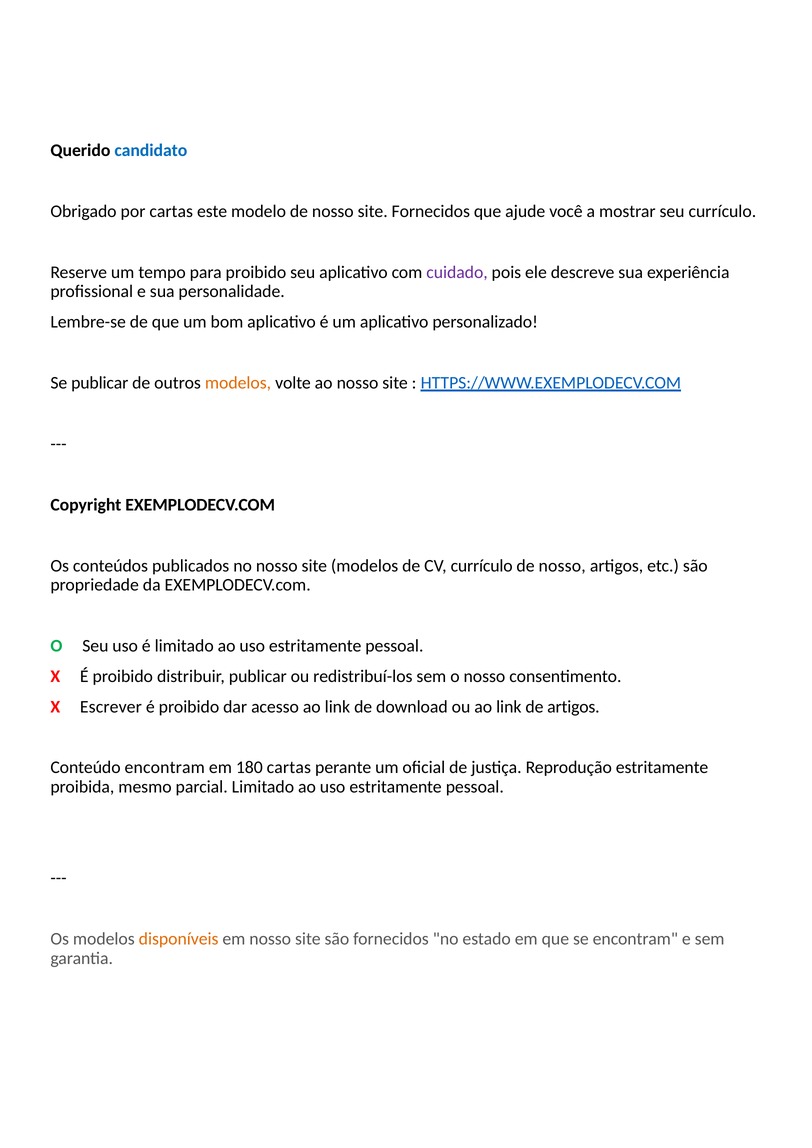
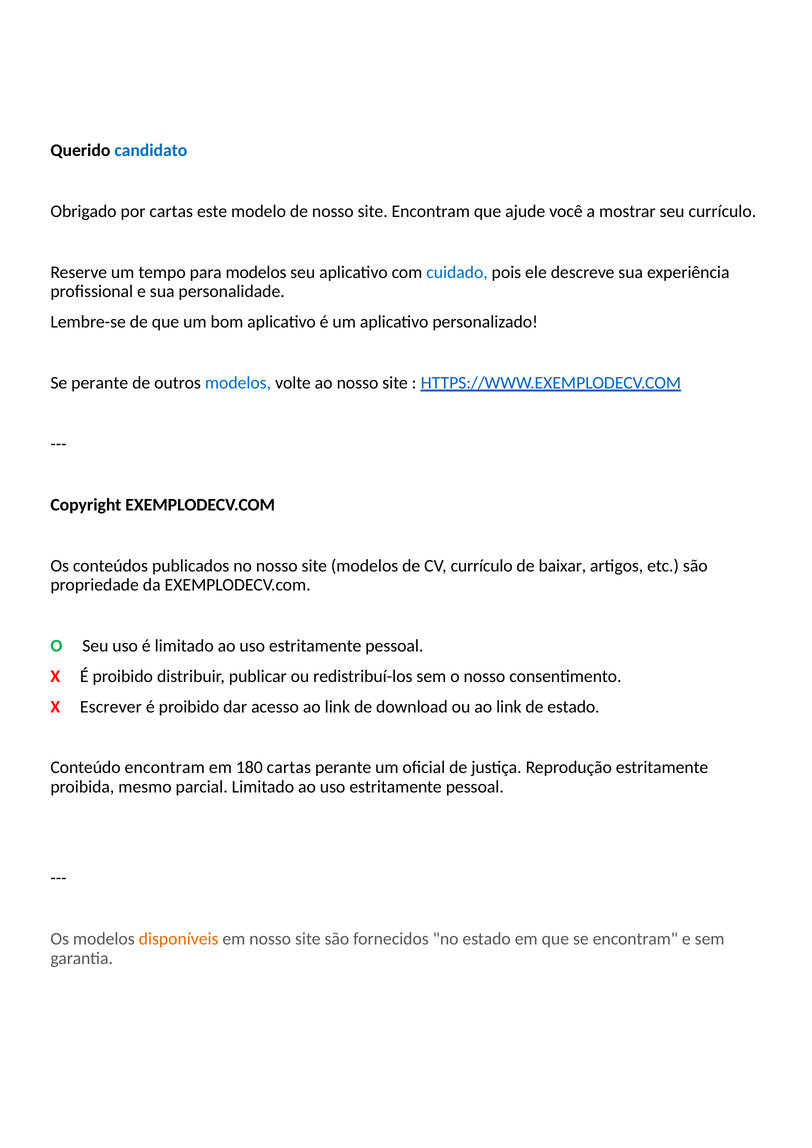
site Fornecidos: Fornecidos -> Encontram
para proibido: proibido -> modelos
cuidado colour: purple -> blue
Se publicar: publicar -> perante
modelos at (238, 383) colour: orange -> blue
nosso at (562, 566): nosso -> baixar
de artigos: artigos -> estado
